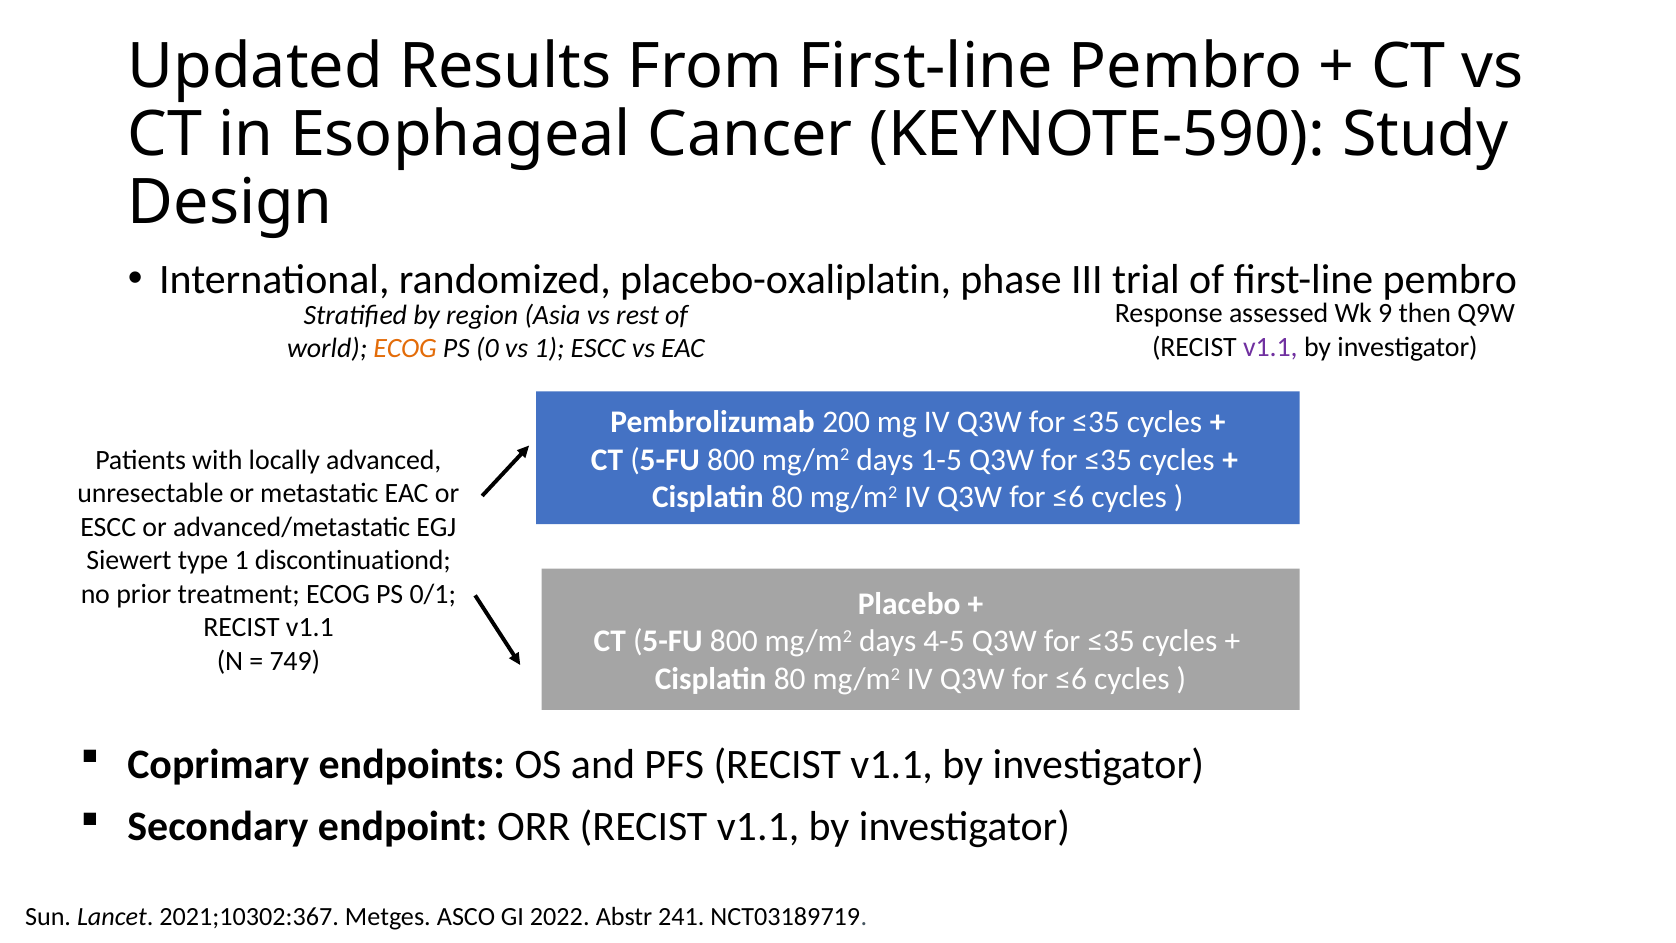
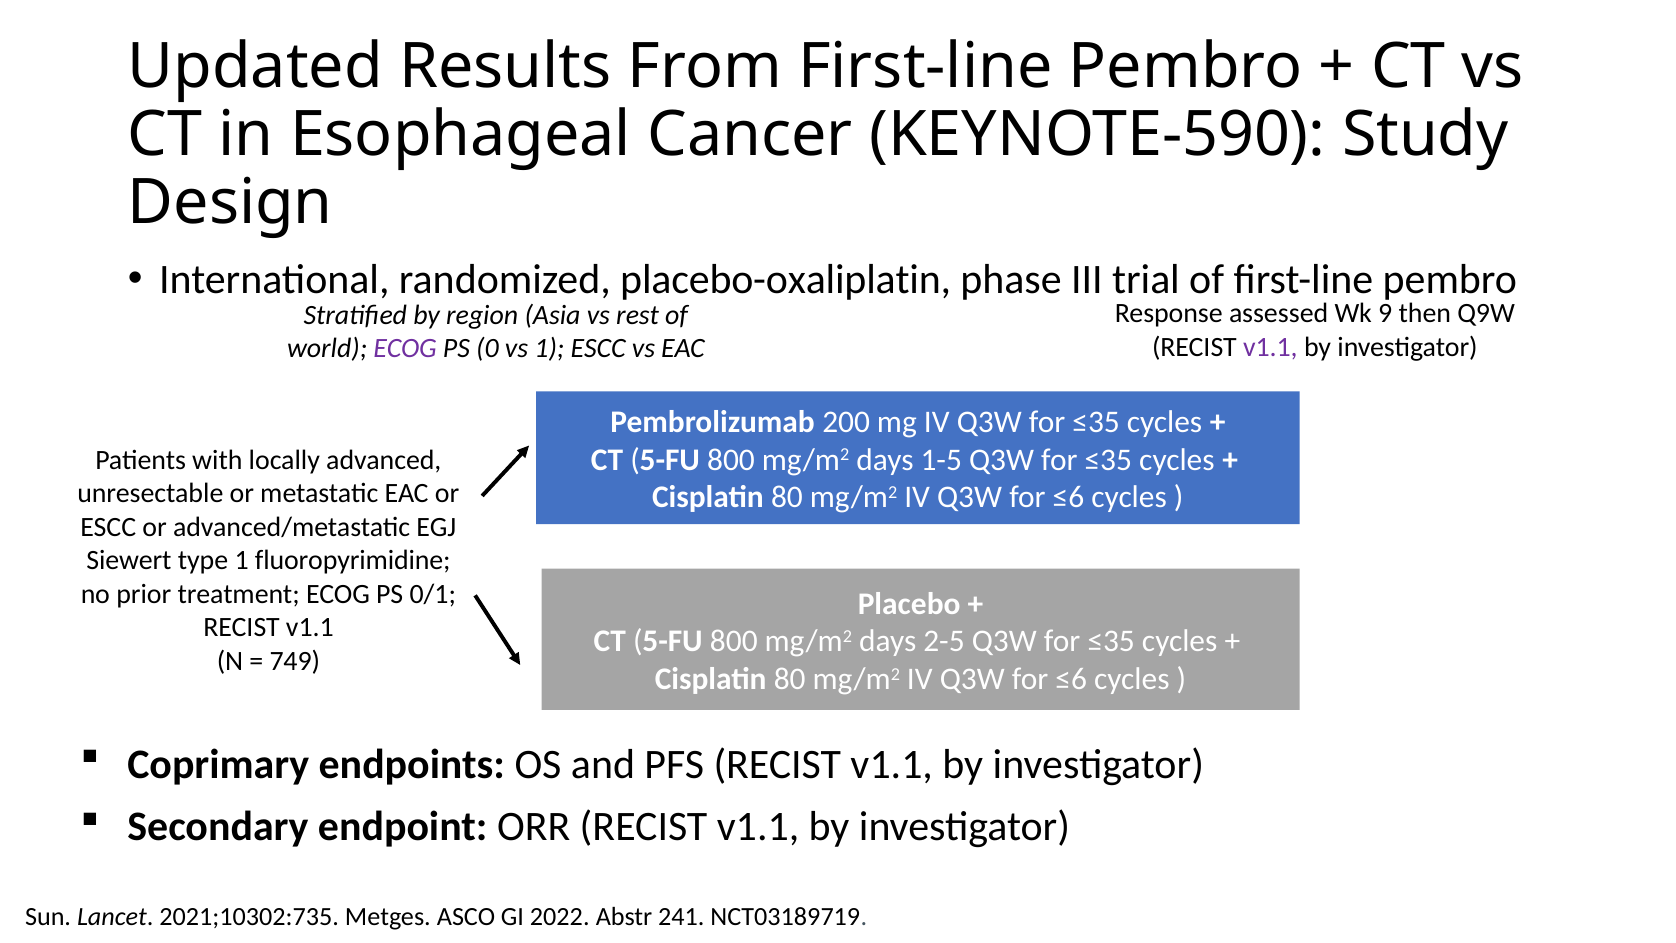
ECOG at (405, 348) colour: orange -> purple
discontinuationd: discontinuationd -> fluoropyrimidine
4-5: 4-5 -> 2-5
2021;10302:367: 2021;10302:367 -> 2021;10302:735
